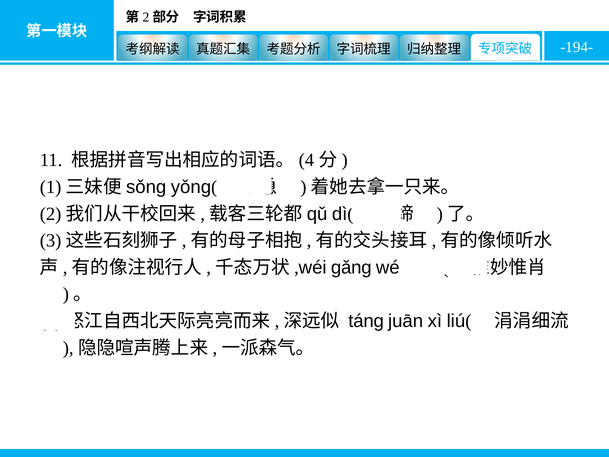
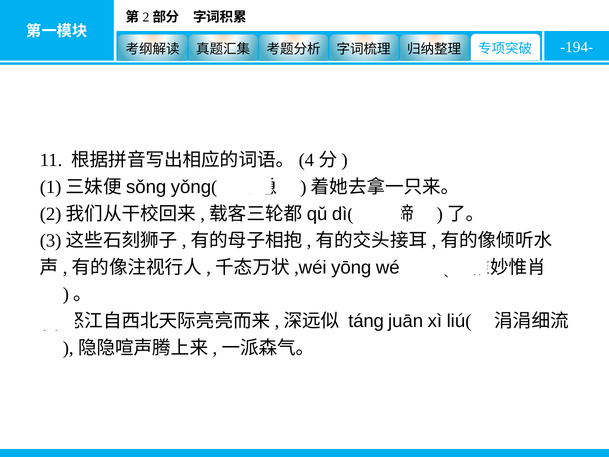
gǎng: gǎng -> yōng
